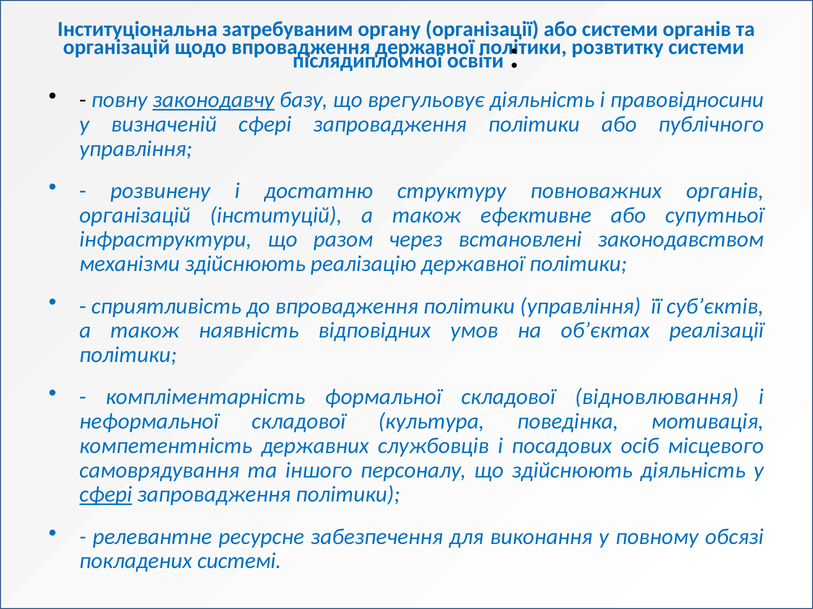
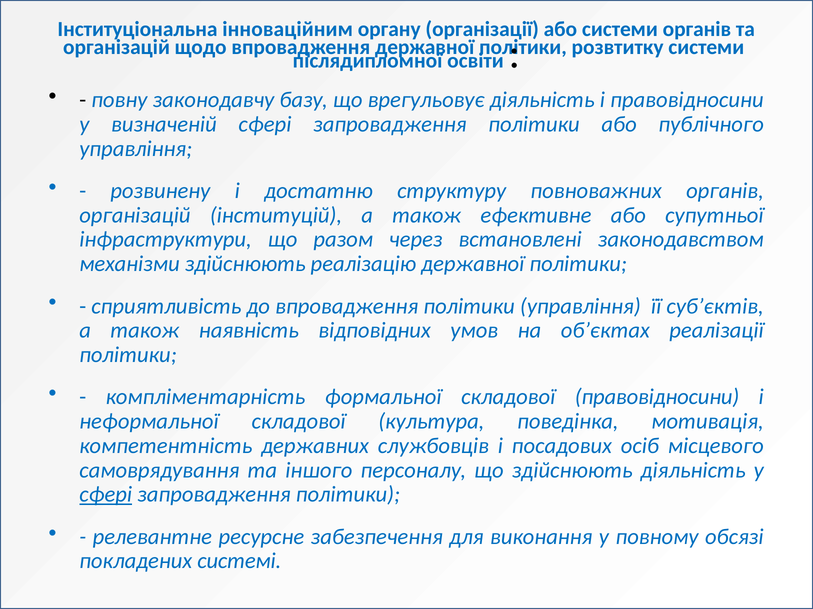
затребуваним: затребуваним -> інноваційним
законодавчу underline: present -> none
складової відновлювання: відновлювання -> правовідносини
